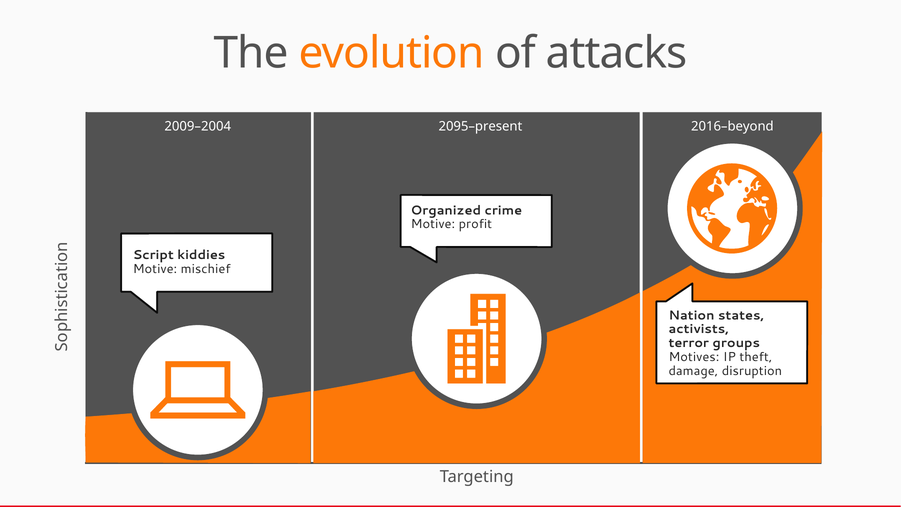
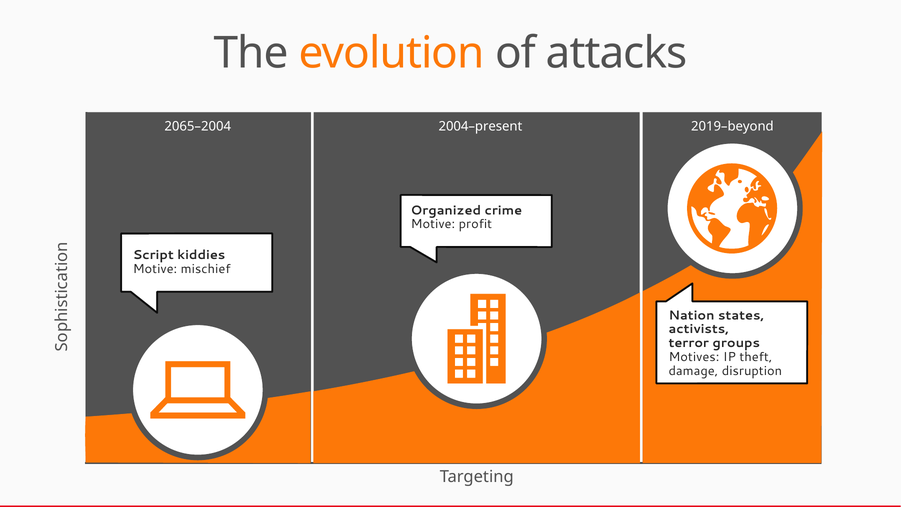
2095–present: 2095–present -> 2004–present
2009–2004: 2009–2004 -> 2065–2004
2016–beyond: 2016–beyond -> 2019–beyond
